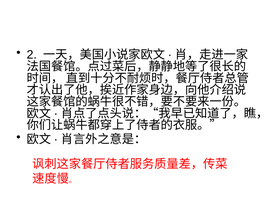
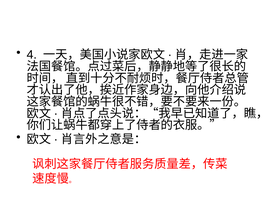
2: 2 -> 4
